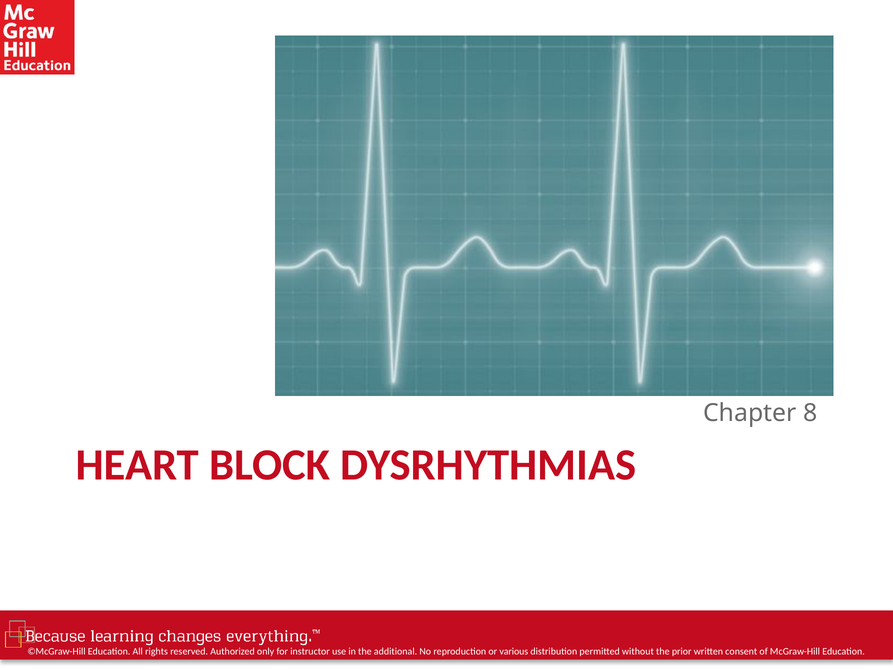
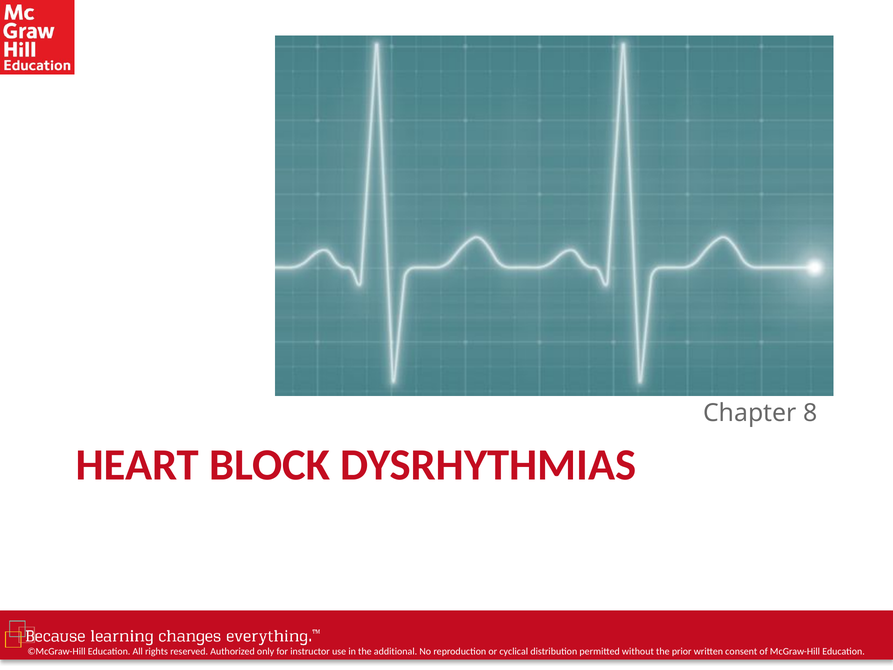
various: various -> cyclical
